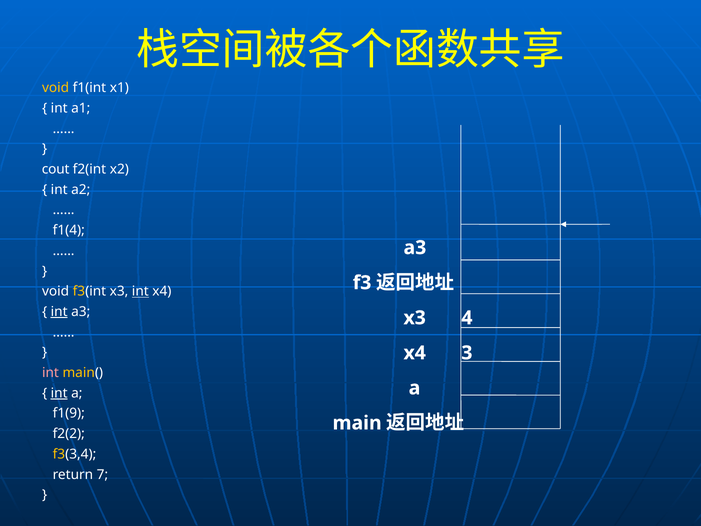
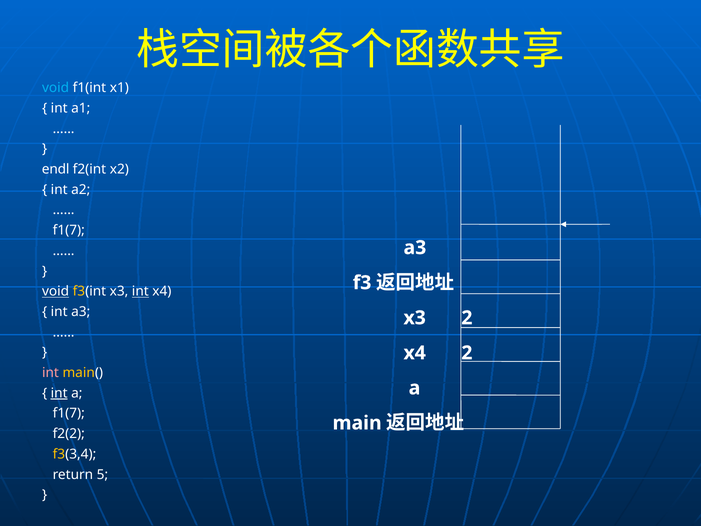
void at (56, 88) colour: yellow -> light blue
cout: cout -> endl
f1(4 at (69, 230): f1(4 -> f1(7
void at (56, 291) underline: none -> present
int at (59, 312) underline: present -> none
x3 4: 4 -> 2
x4 3: 3 -> 2
f1(9 at (69, 413): f1(9 -> f1(7
7: 7 -> 5
